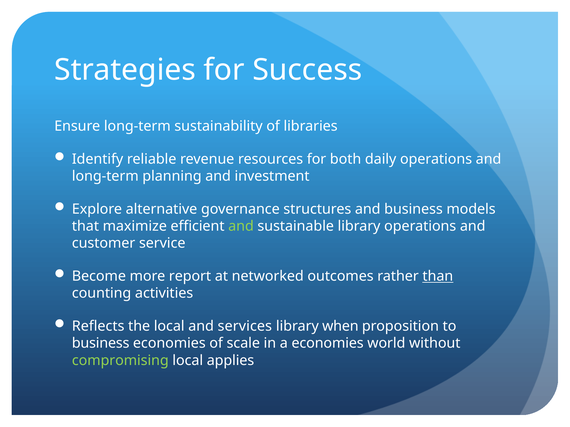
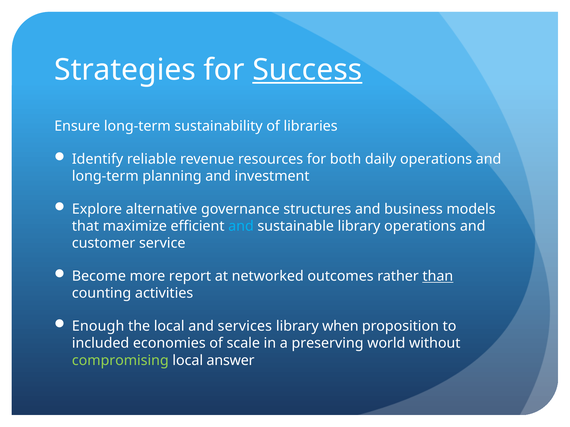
Success underline: none -> present
and at (241, 226) colour: light green -> light blue
Reflects: Reflects -> Enough
business at (101, 344): business -> included
a economies: economies -> preserving
applies: applies -> answer
